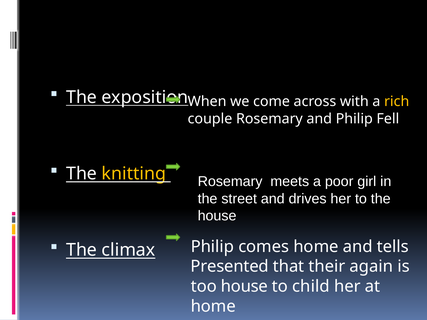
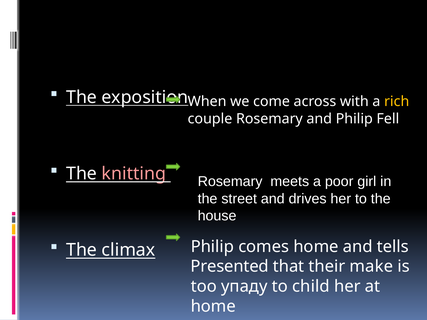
knitting colour: yellow -> pink
again: again -> make
too house: house -> упаду
